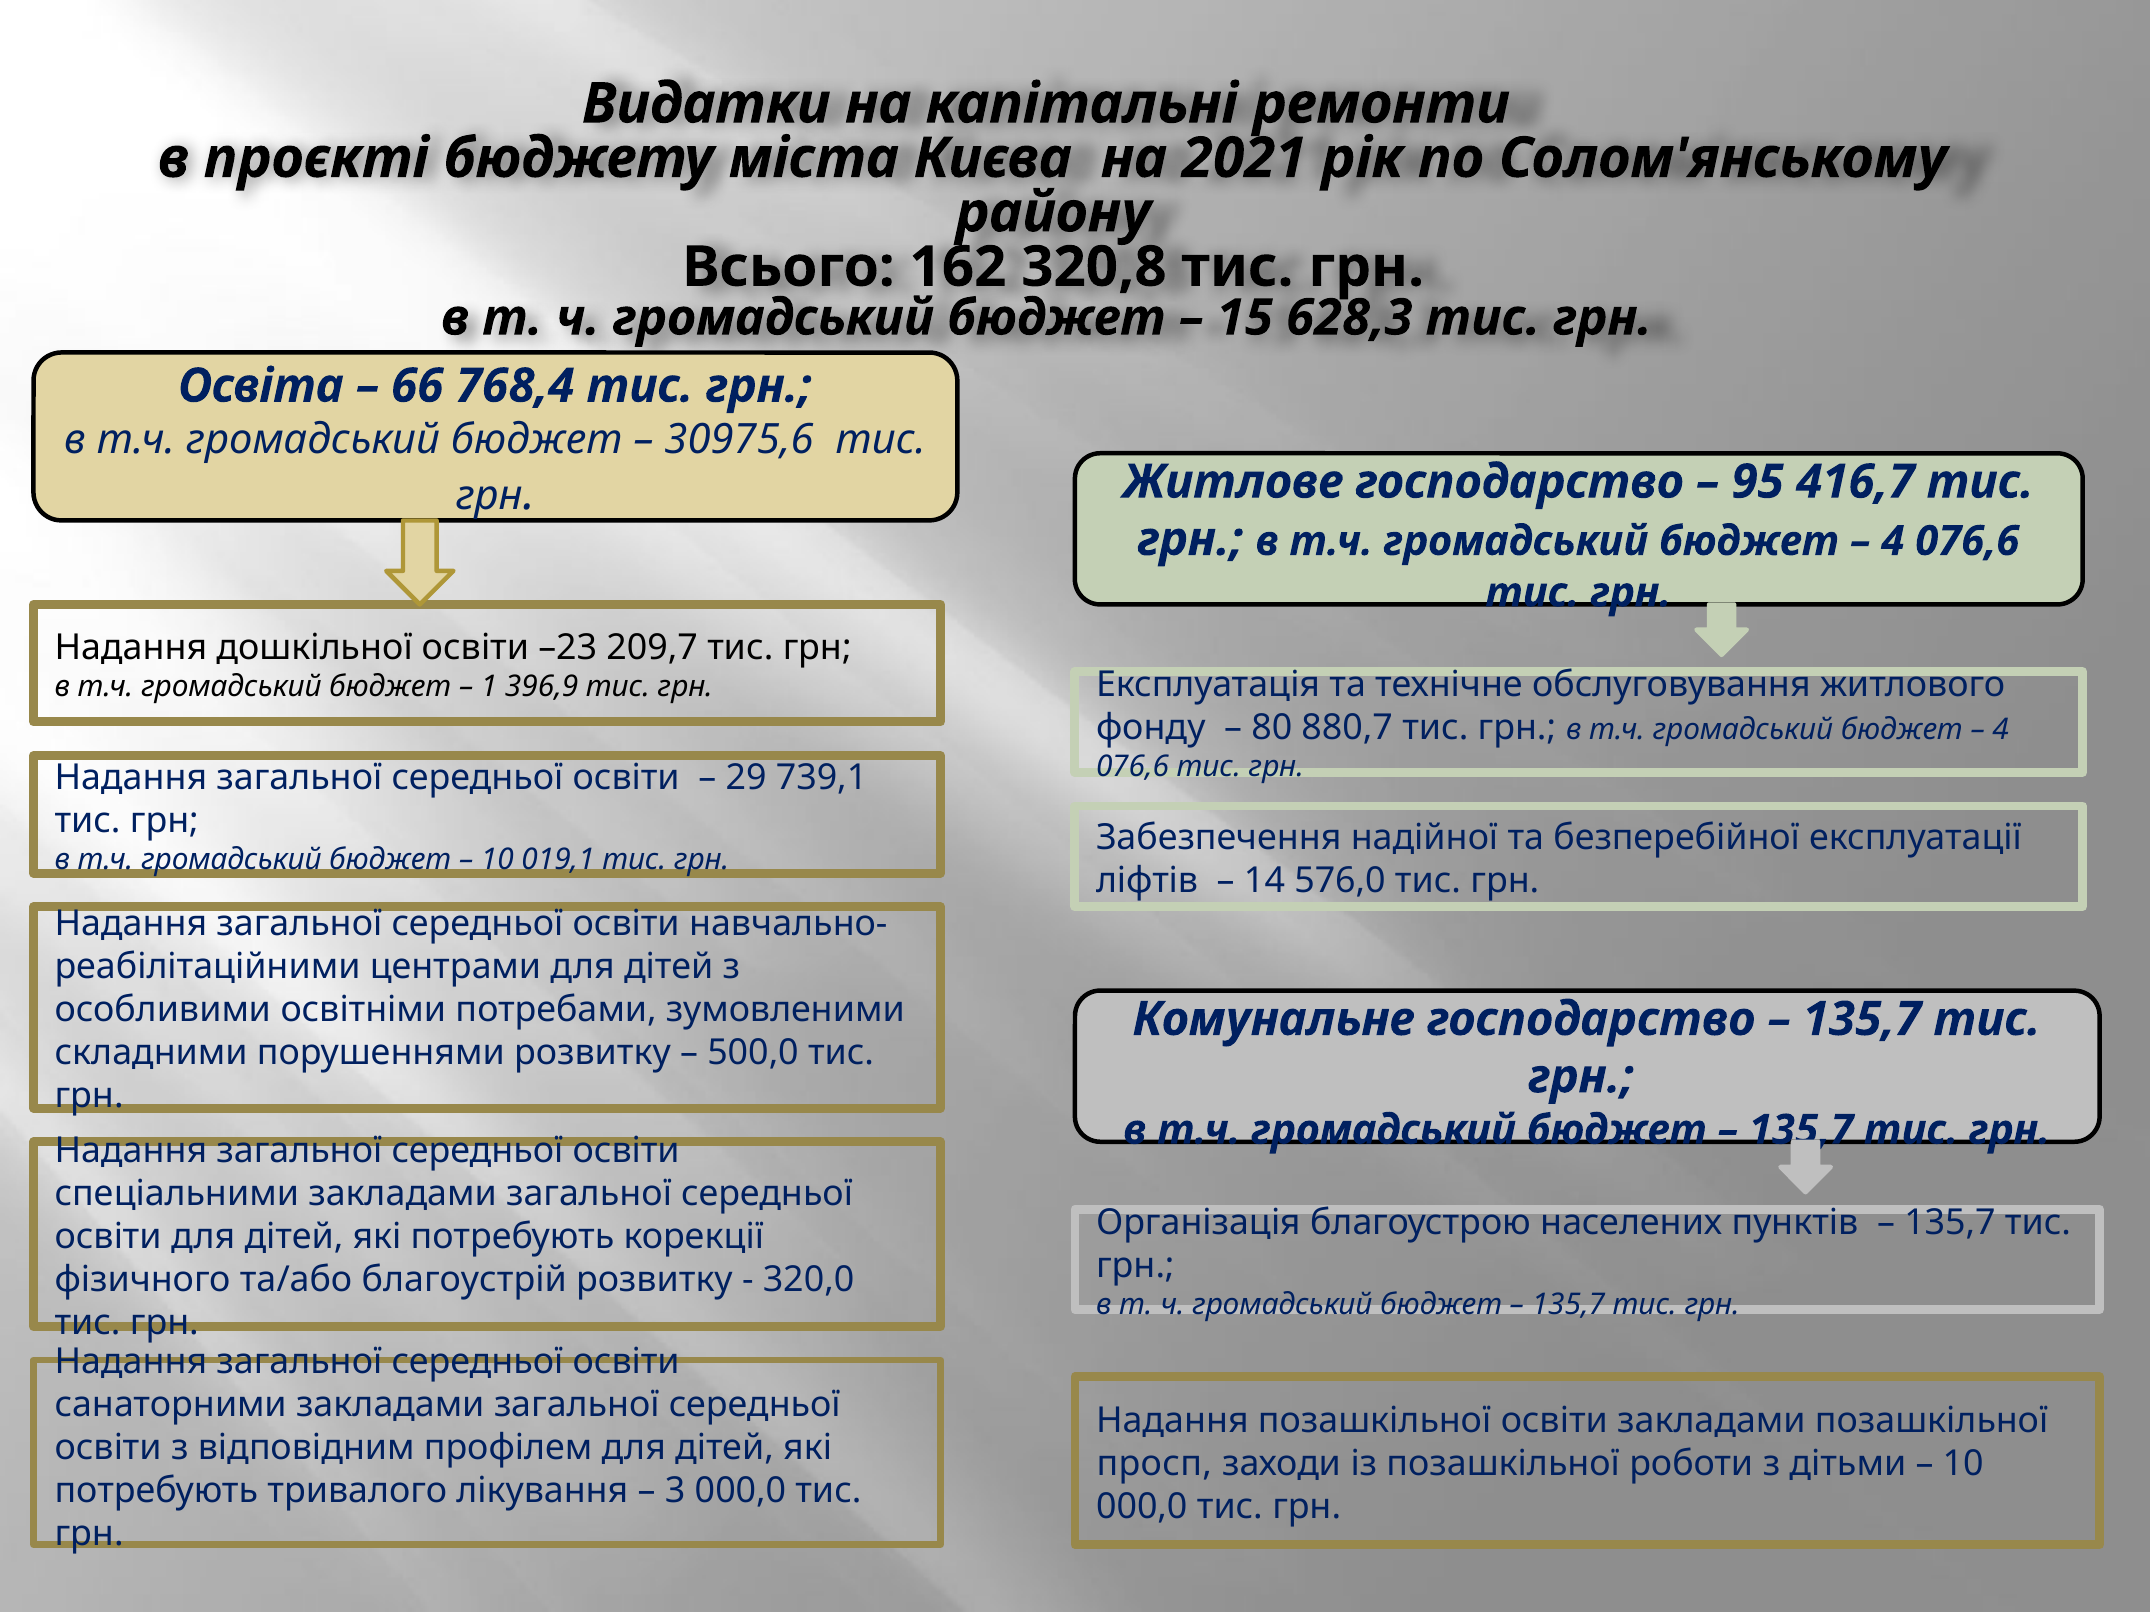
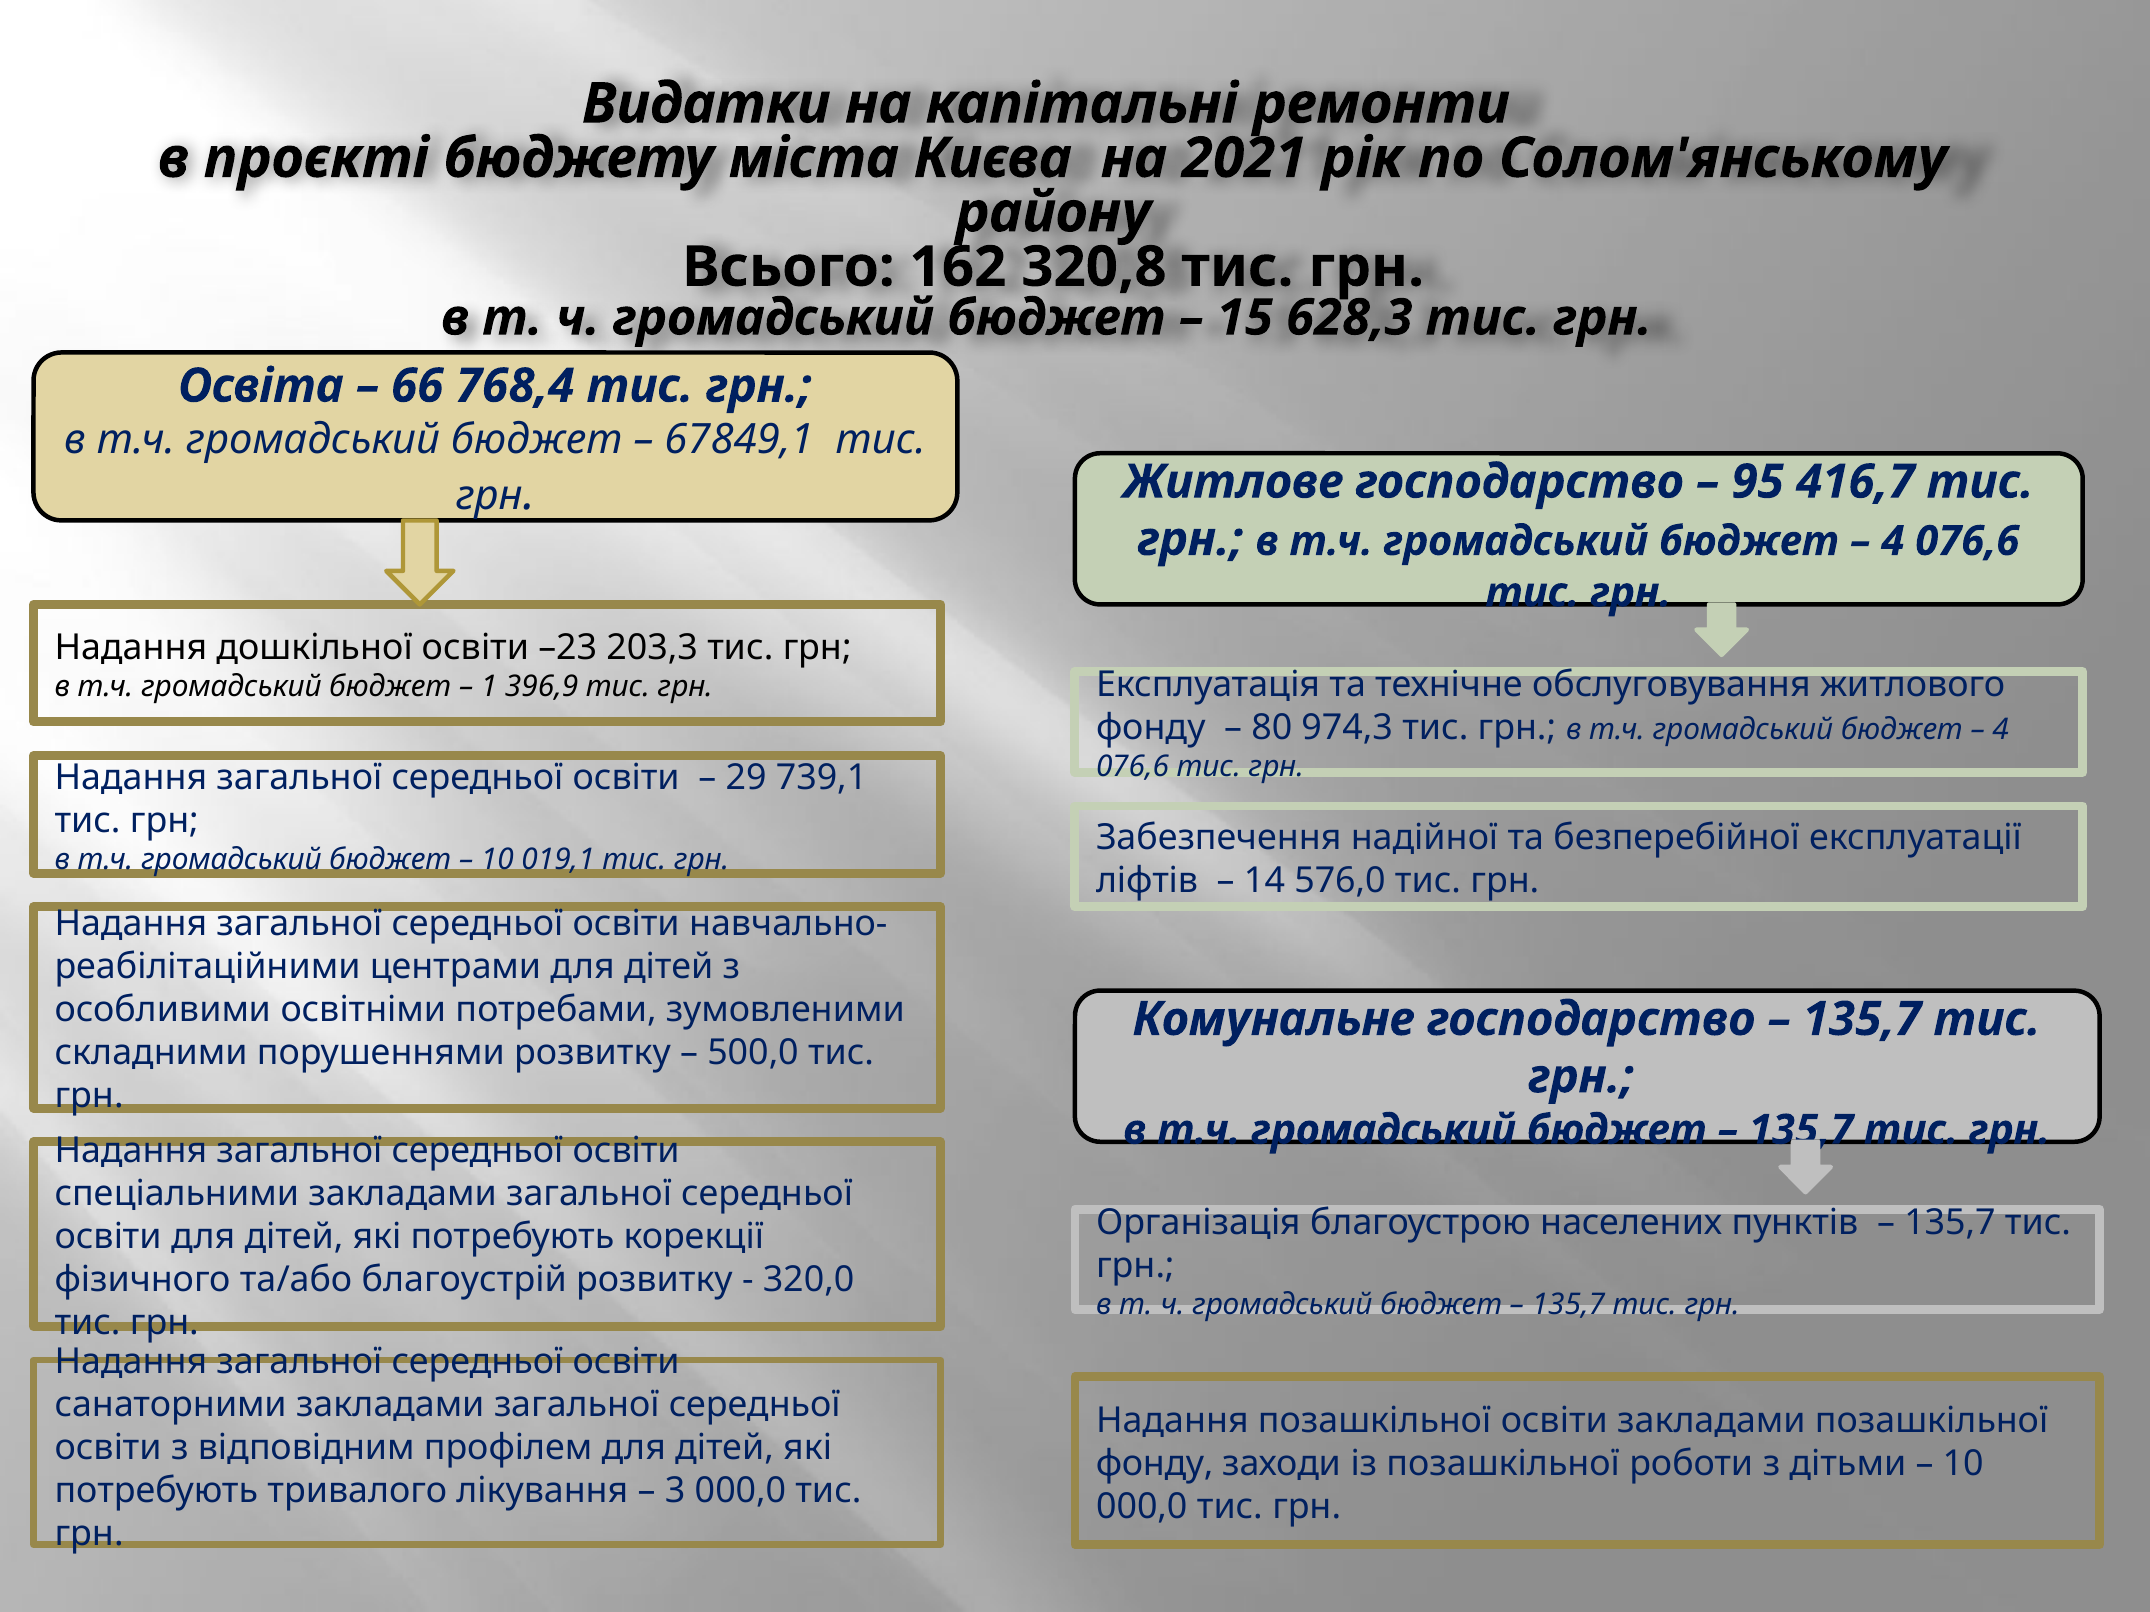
30975,6: 30975,6 -> 67849,1
209,7: 209,7 -> 203,3
880,7: 880,7 -> 974,3
просп at (1154, 1464): просп -> фонду
